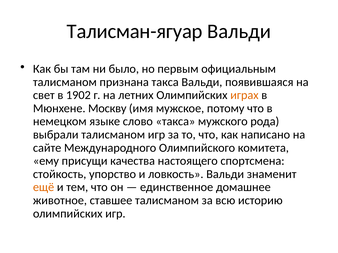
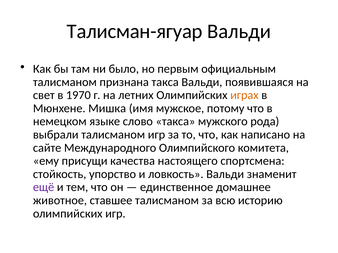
1902: 1902 -> 1970
Москву: Москву -> Мишка
ещё colour: orange -> purple
